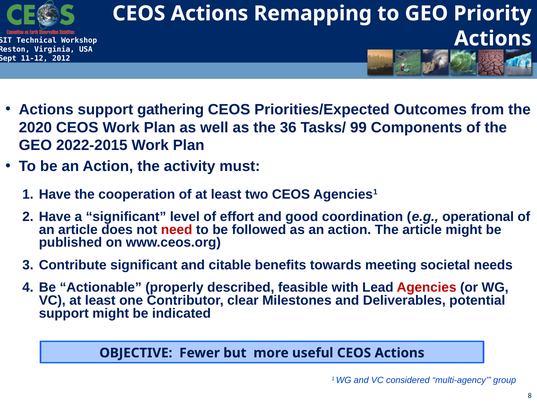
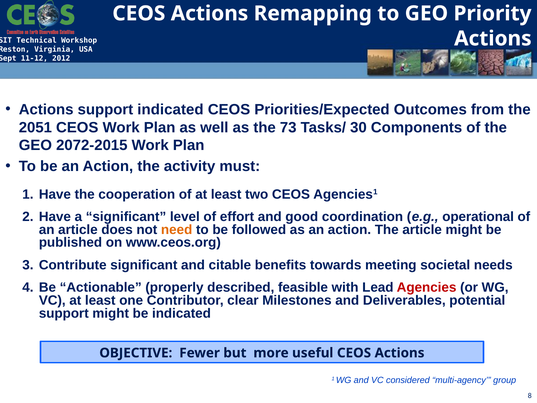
support gathering: gathering -> indicated
2020: 2020 -> 2051
36: 36 -> 73
99: 99 -> 30
2022-2015: 2022-2015 -> 2072-2015
need colour: red -> orange
